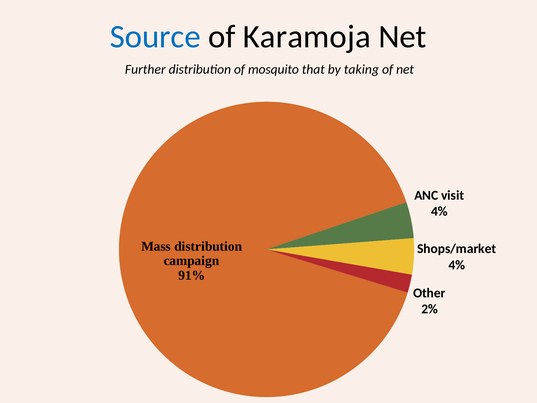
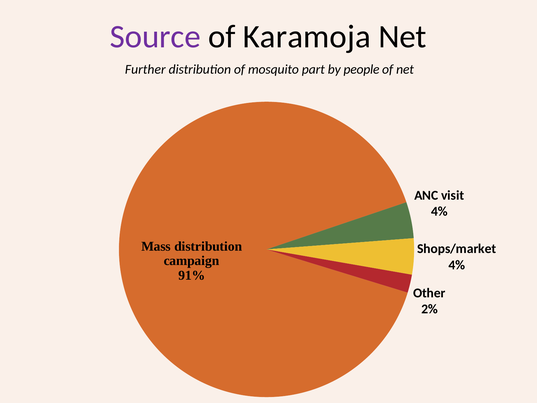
Source colour: blue -> purple
that: that -> part
taking: taking -> people
